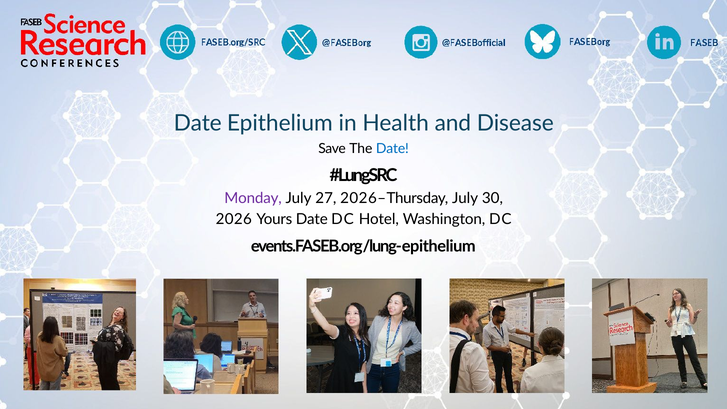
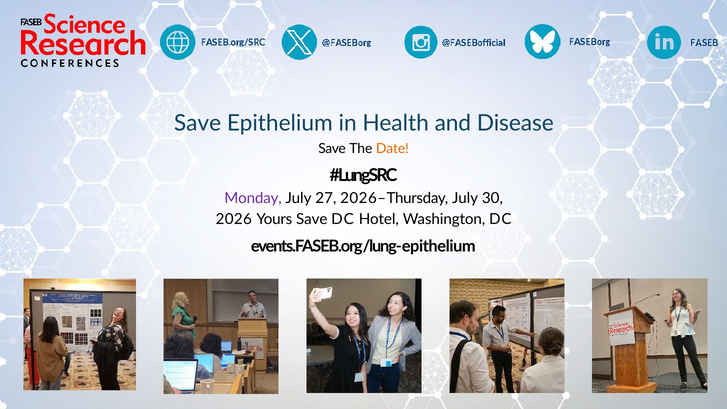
Date at (198, 123): Date -> Save
Date at (392, 149) colour: blue -> orange
Yours Date: Date -> Save
